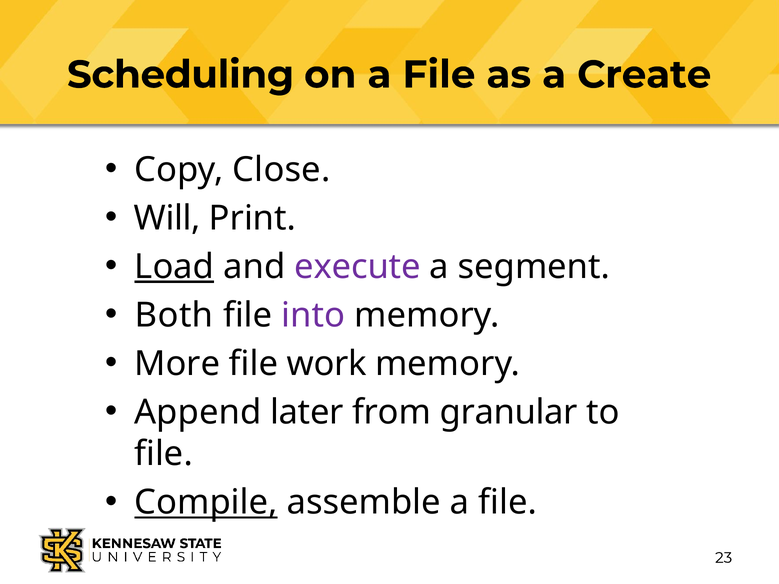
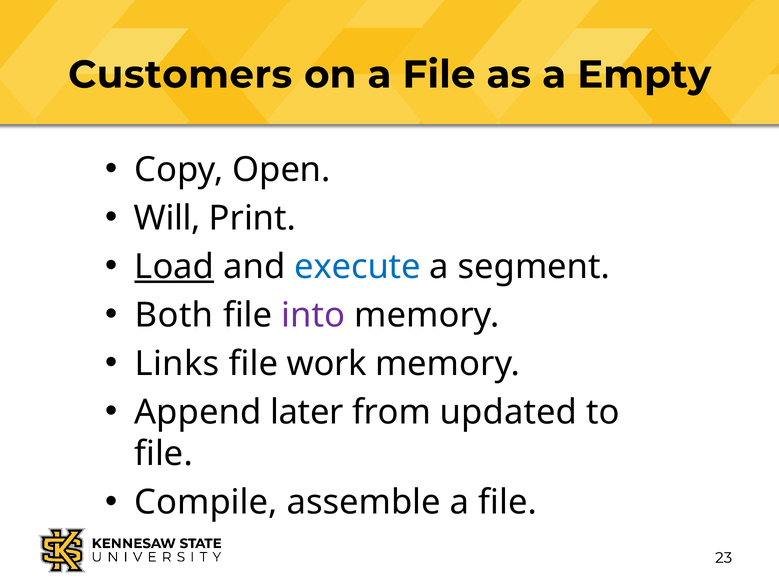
Scheduling: Scheduling -> Customers
Create: Create -> Empty
Close: Close -> Open
execute colour: purple -> blue
More: More -> Links
granular: granular -> updated
Compile underline: present -> none
